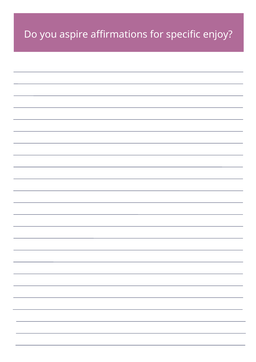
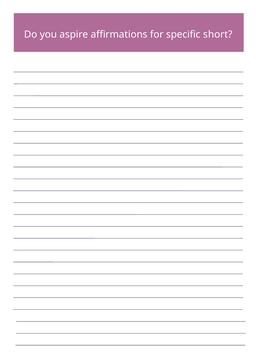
enjoy: enjoy -> short
